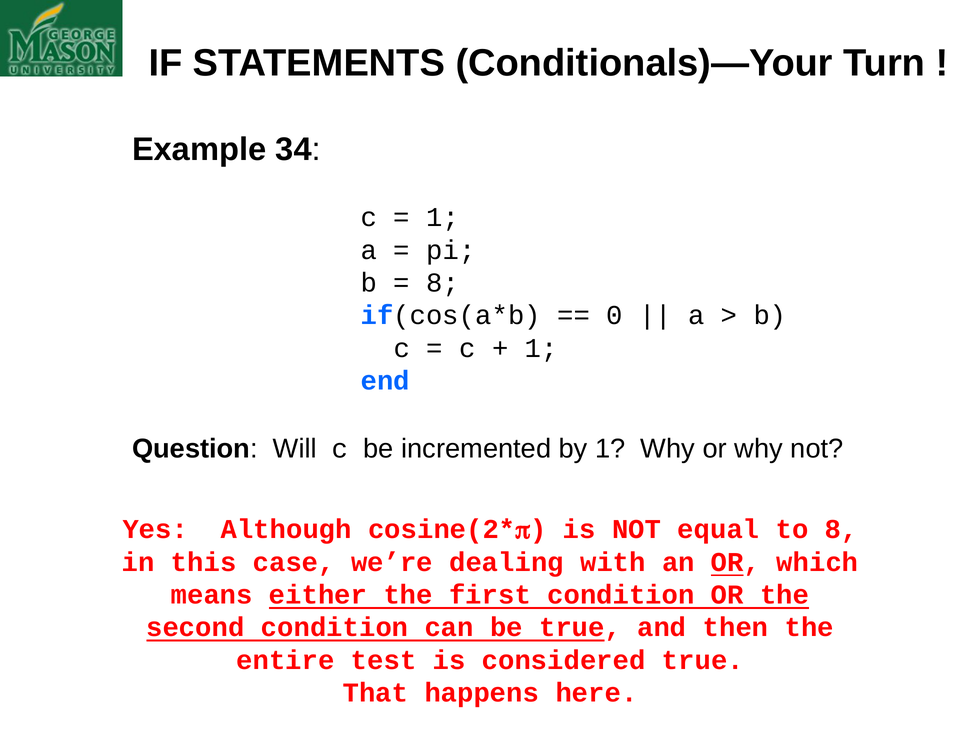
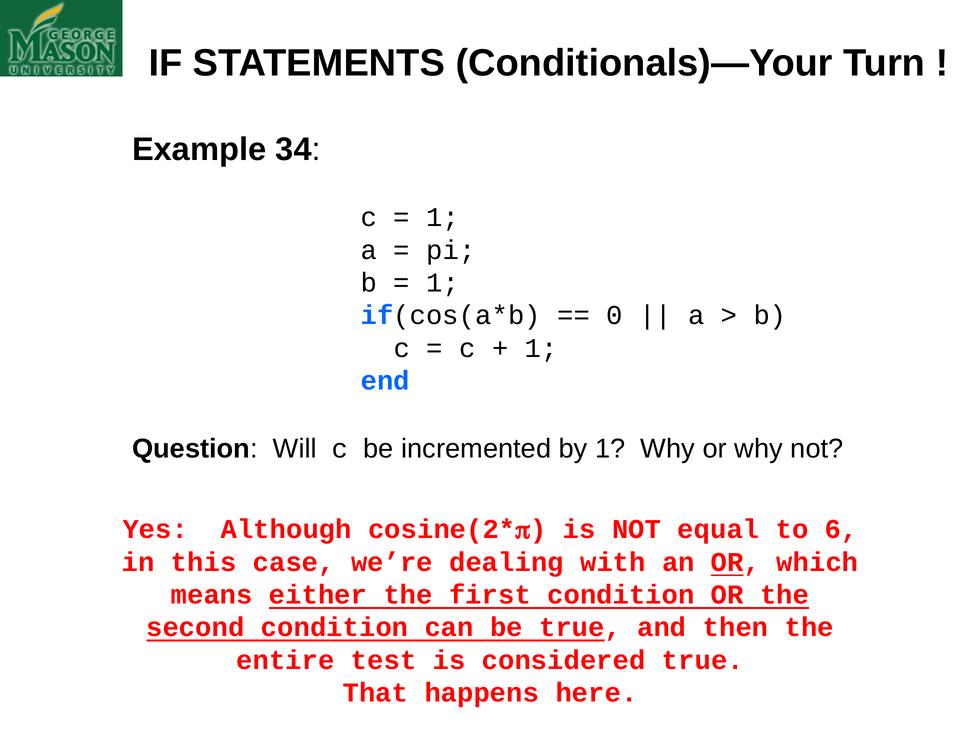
8 at (443, 283): 8 -> 1
to 8: 8 -> 6
